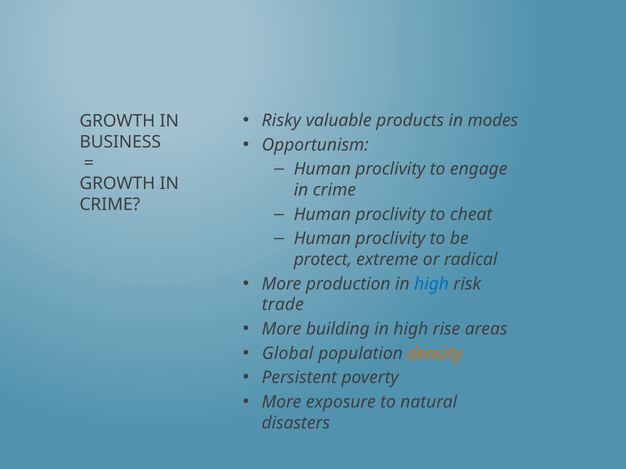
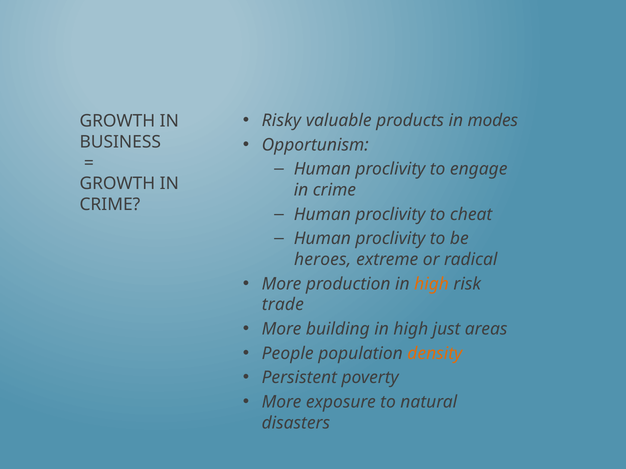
protect: protect -> heroes
high at (432, 284) colour: blue -> orange
rise: rise -> just
Global: Global -> People
